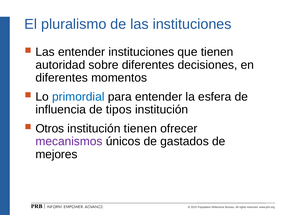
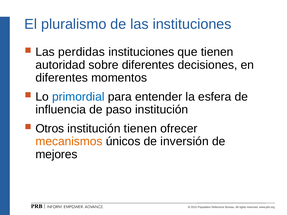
Las entender: entender -> perdidas
tipos: tipos -> paso
mecanismos colour: purple -> orange
gastados: gastados -> inversión
